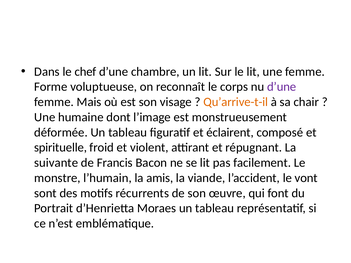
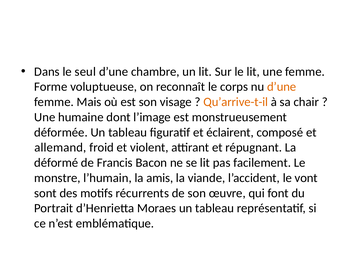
chef: chef -> seul
d’une at (282, 87) colour: purple -> orange
spirituelle: spirituelle -> allemand
suivante: suivante -> déformé
